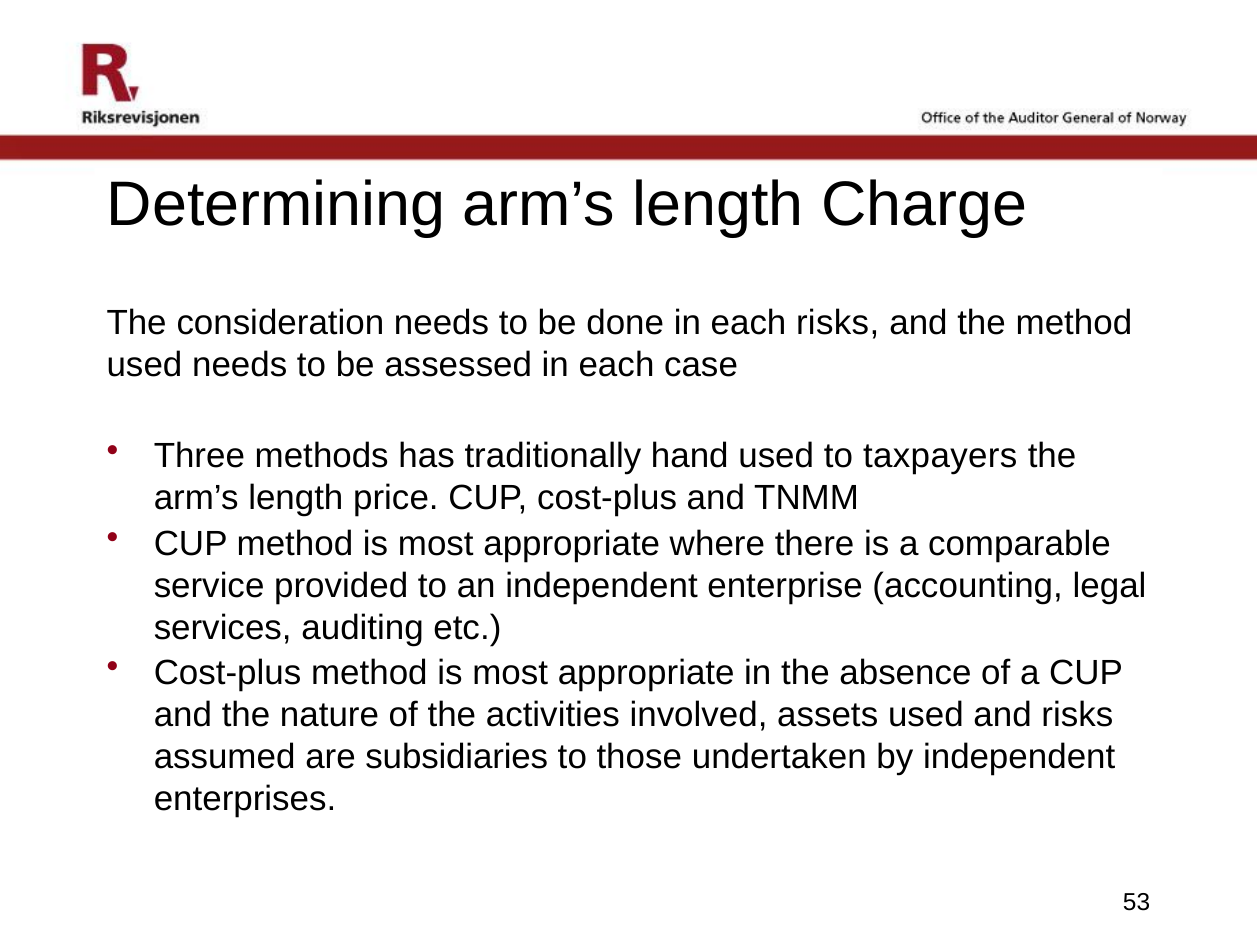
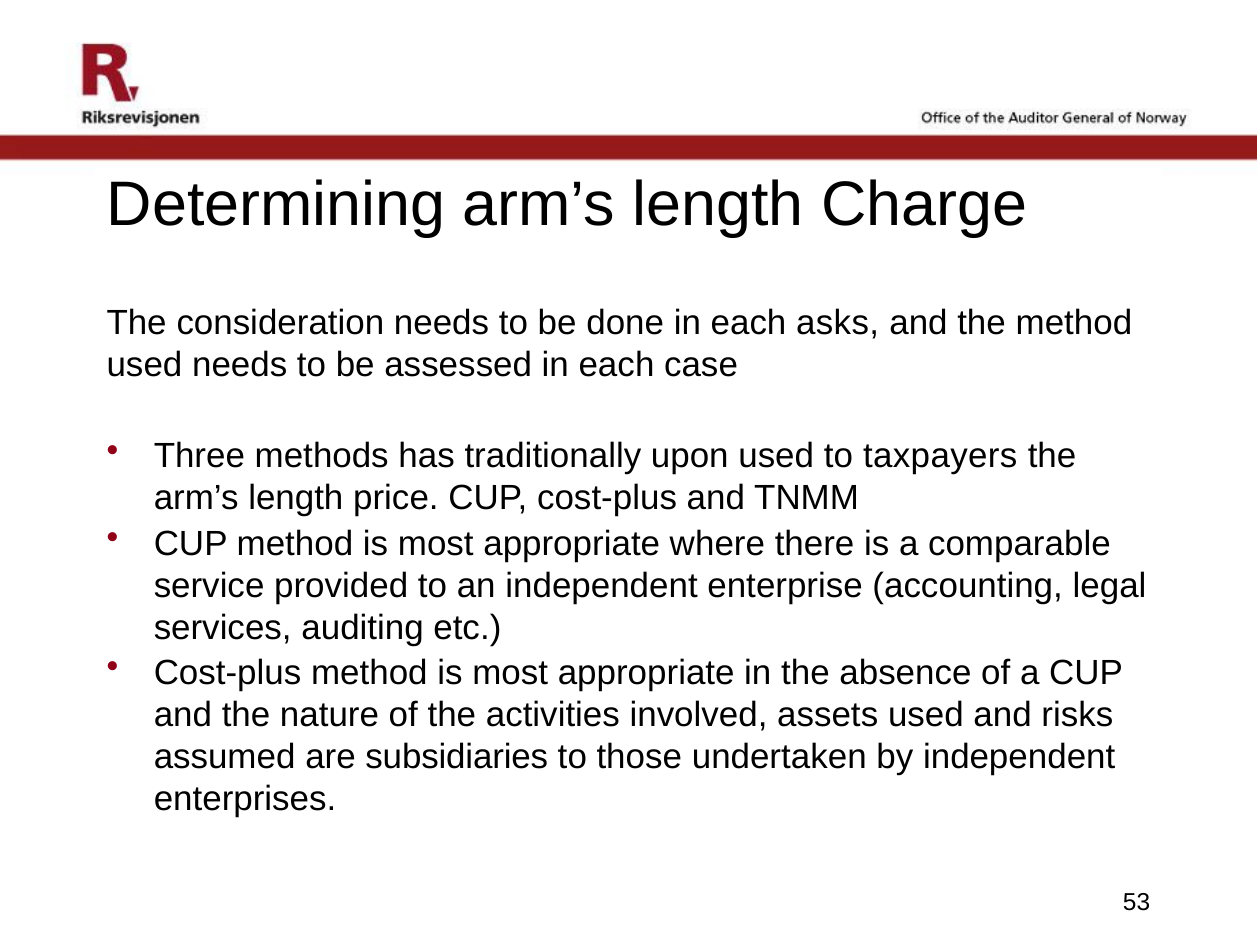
each risks: risks -> asks
hand: hand -> upon
